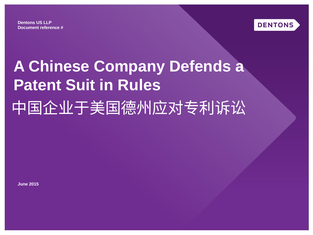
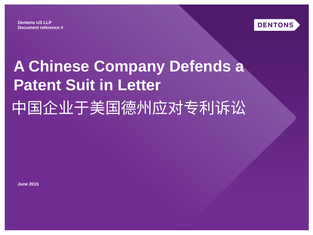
Rules: Rules -> Letter
